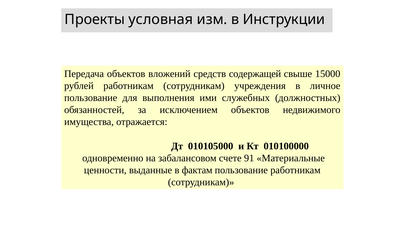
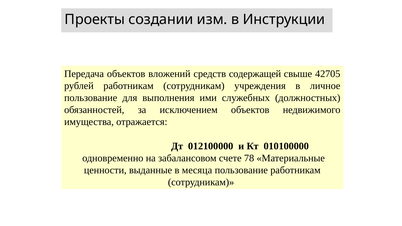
условная: условная -> создании
15000: 15000 -> 42705
010105000: 010105000 -> 012100000
91: 91 -> 78
фактам: фактам -> месяца
